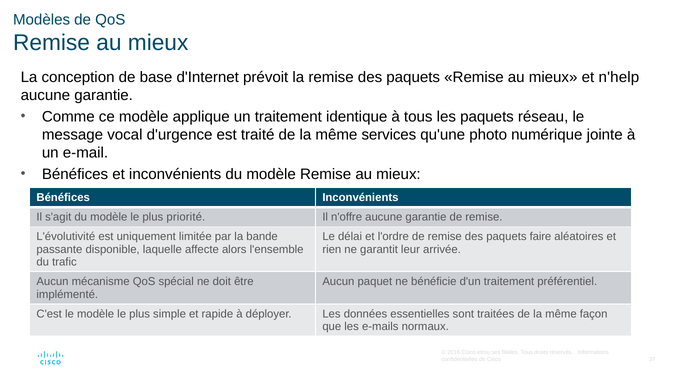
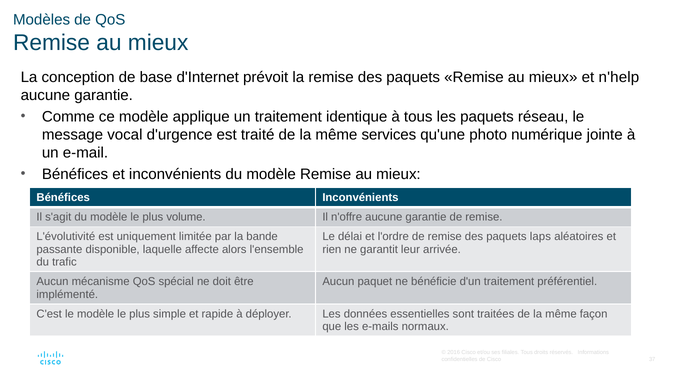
priorité: priorité -> volume
faire: faire -> laps
